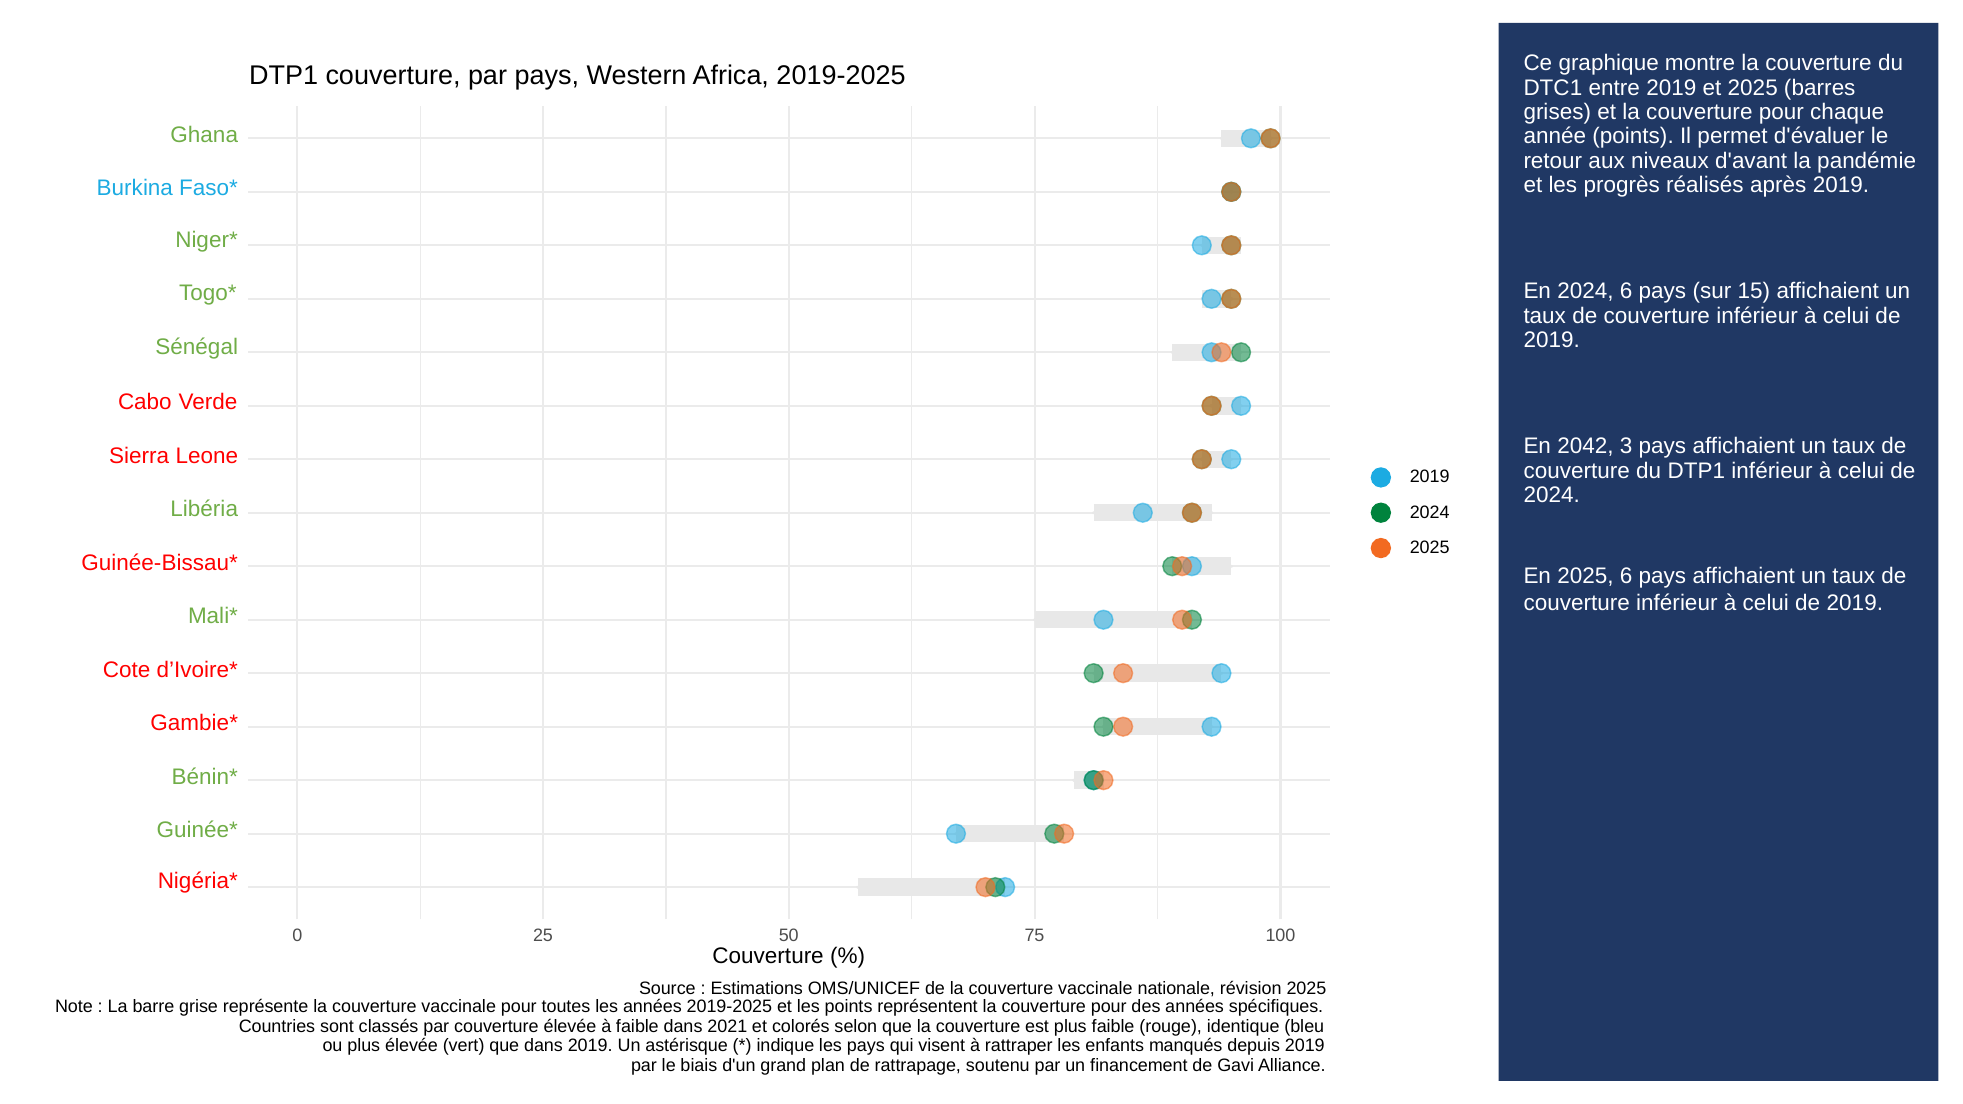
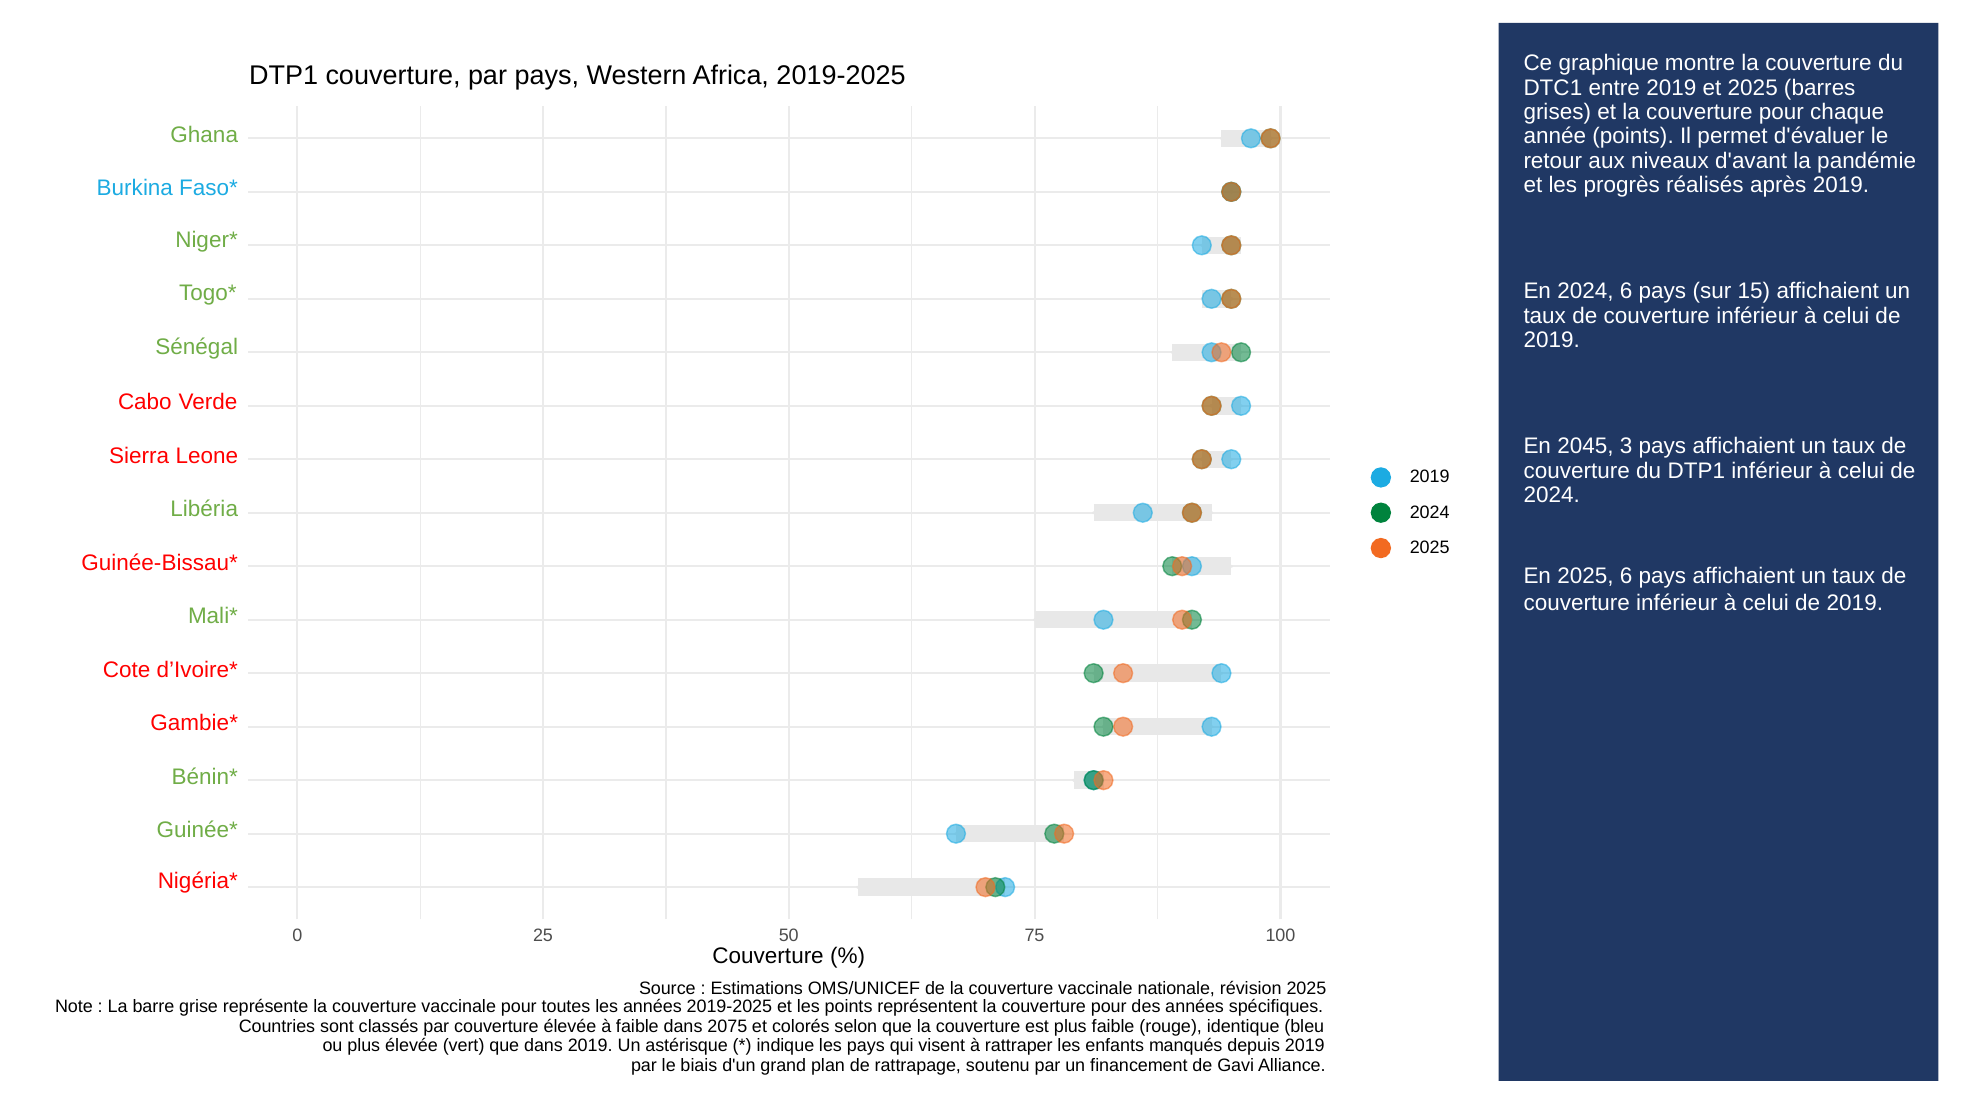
2042: 2042 -> 2045
2021: 2021 -> 2075
